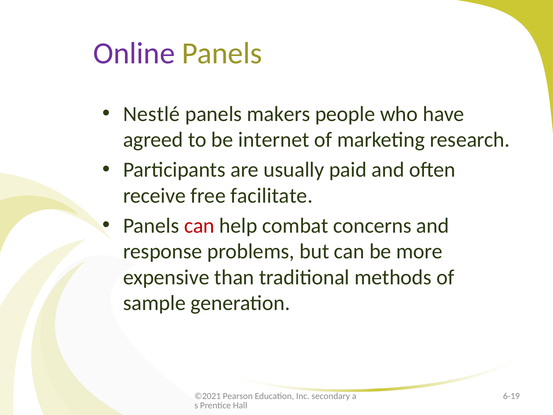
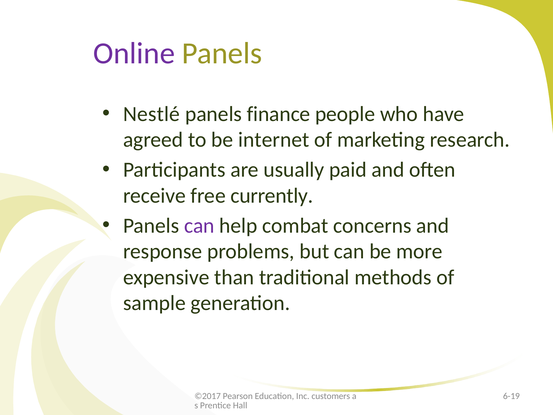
makers: makers -> finance
facilitate: facilitate -> currently
can at (199, 226) colour: red -> purple
©2021: ©2021 -> ©2017
secondary: secondary -> customers
